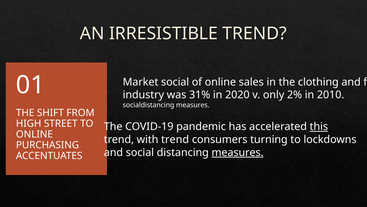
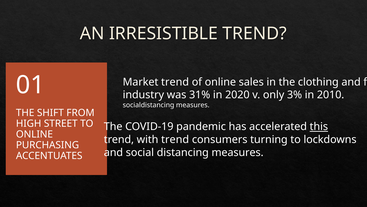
Market social: social -> trend
2%: 2% -> 3%
measures at (238, 152) underline: present -> none
